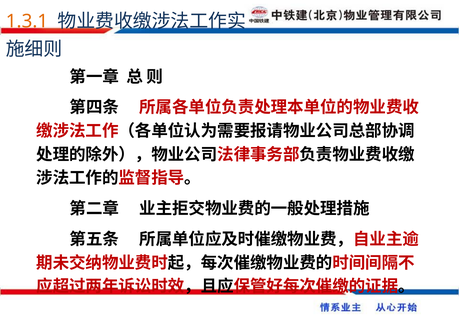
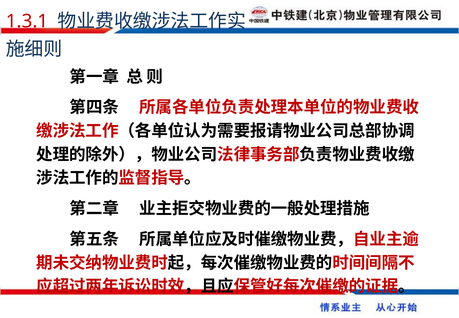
1.3.1 colour: orange -> red
